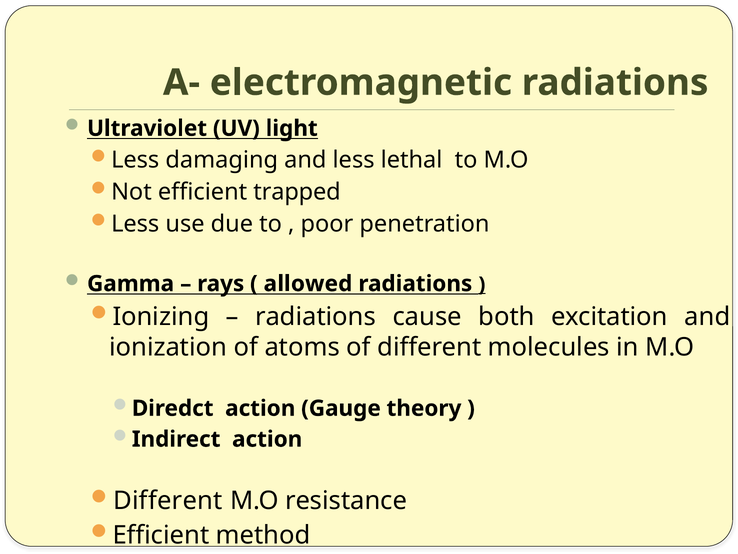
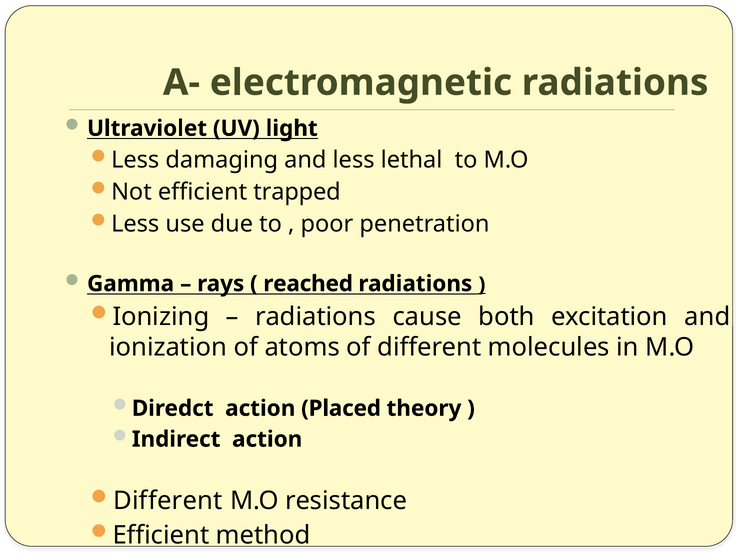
allowed: allowed -> reached
Gauge: Gauge -> Placed
